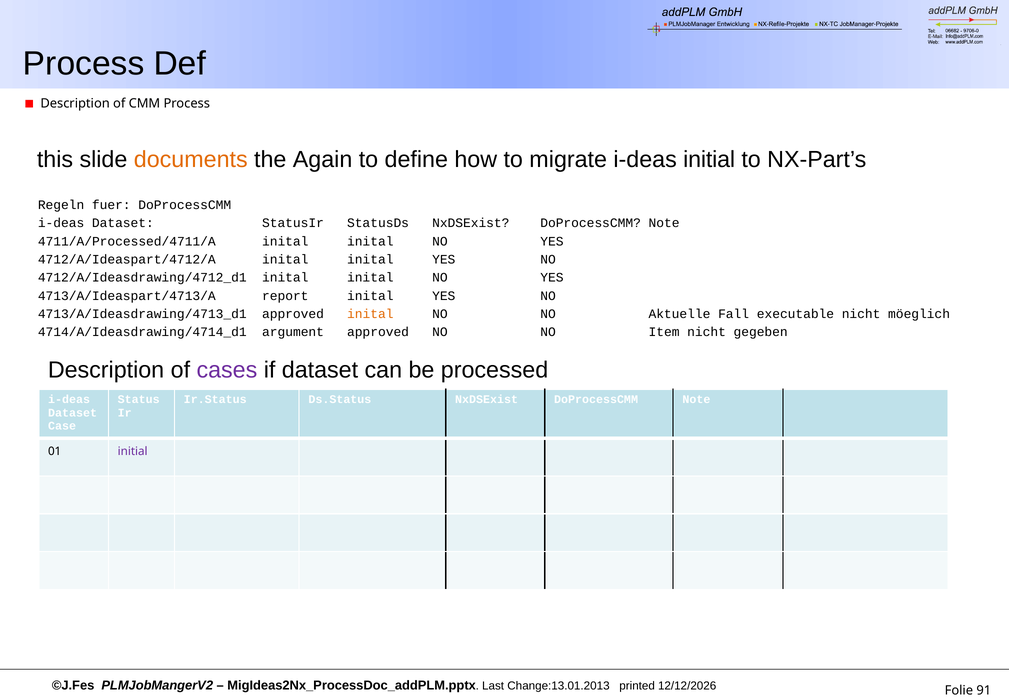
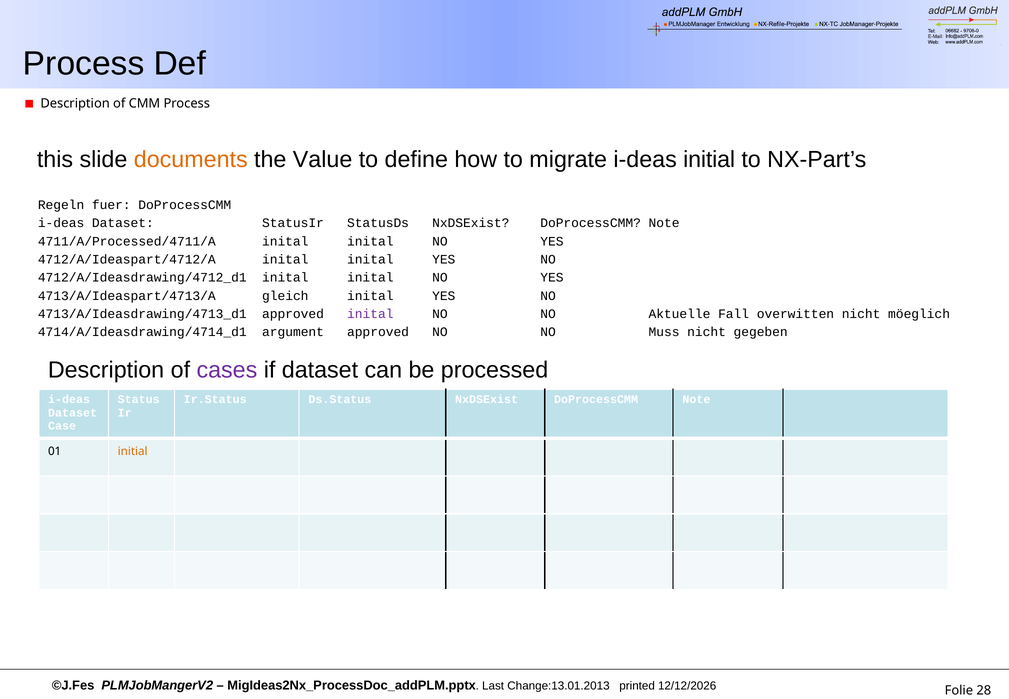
Again: Again -> Value
report: report -> gleich
inital at (370, 314) colour: orange -> purple
executable: executable -> overwitten
Item: Item -> Muss
initial at (133, 451) colour: purple -> orange
91: 91 -> 28
